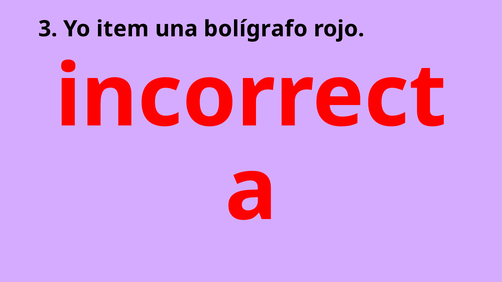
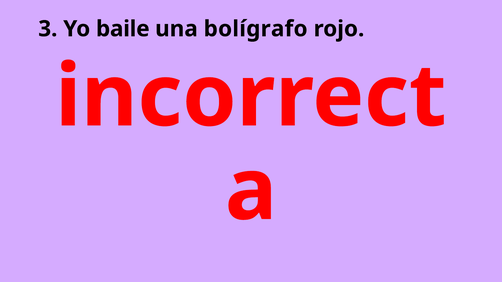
item: item -> baile
